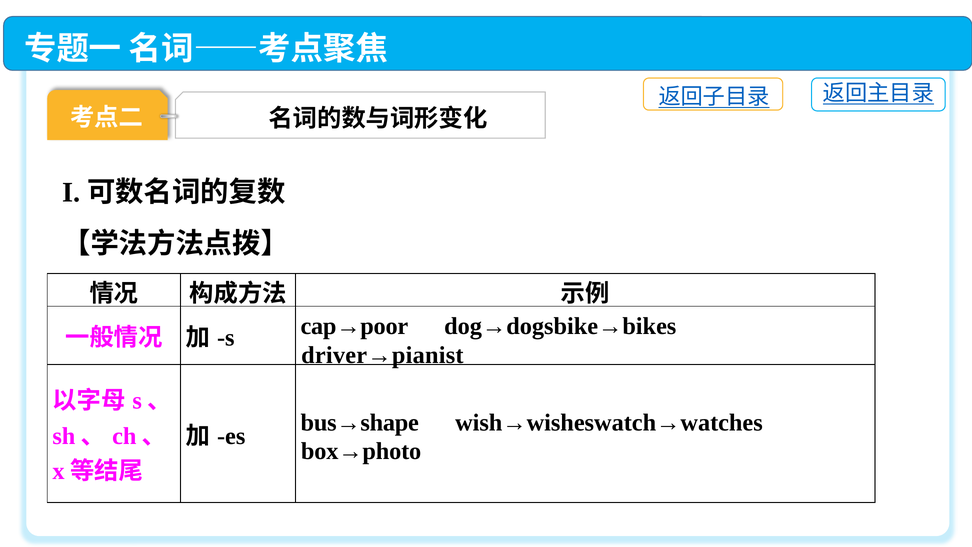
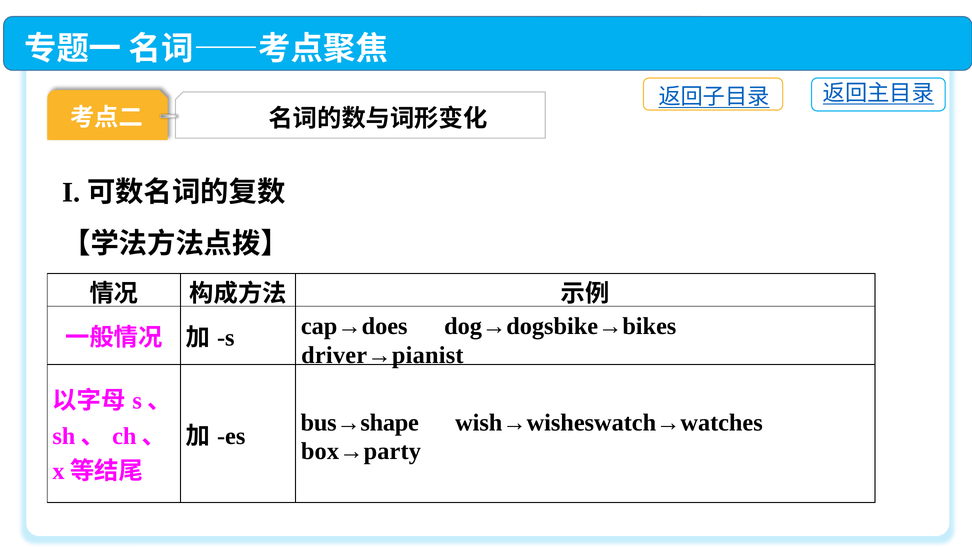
cap→poor: cap→poor -> cap→does
box→photo: box→photo -> box→party
